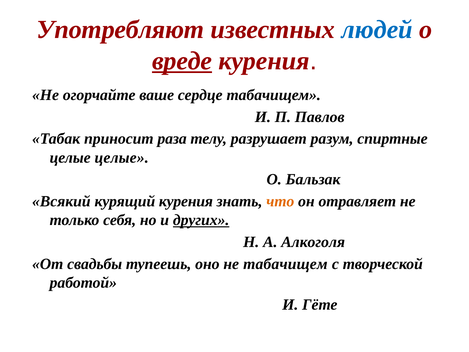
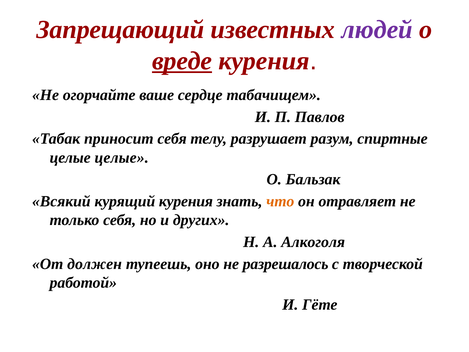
Употребляют: Употребляют -> Запрещающий
людей colour: blue -> purple
приносит раза: раза -> себя
других underline: present -> none
свадьбы: свадьбы -> должен
не табачищем: табачищем -> разрешалось
